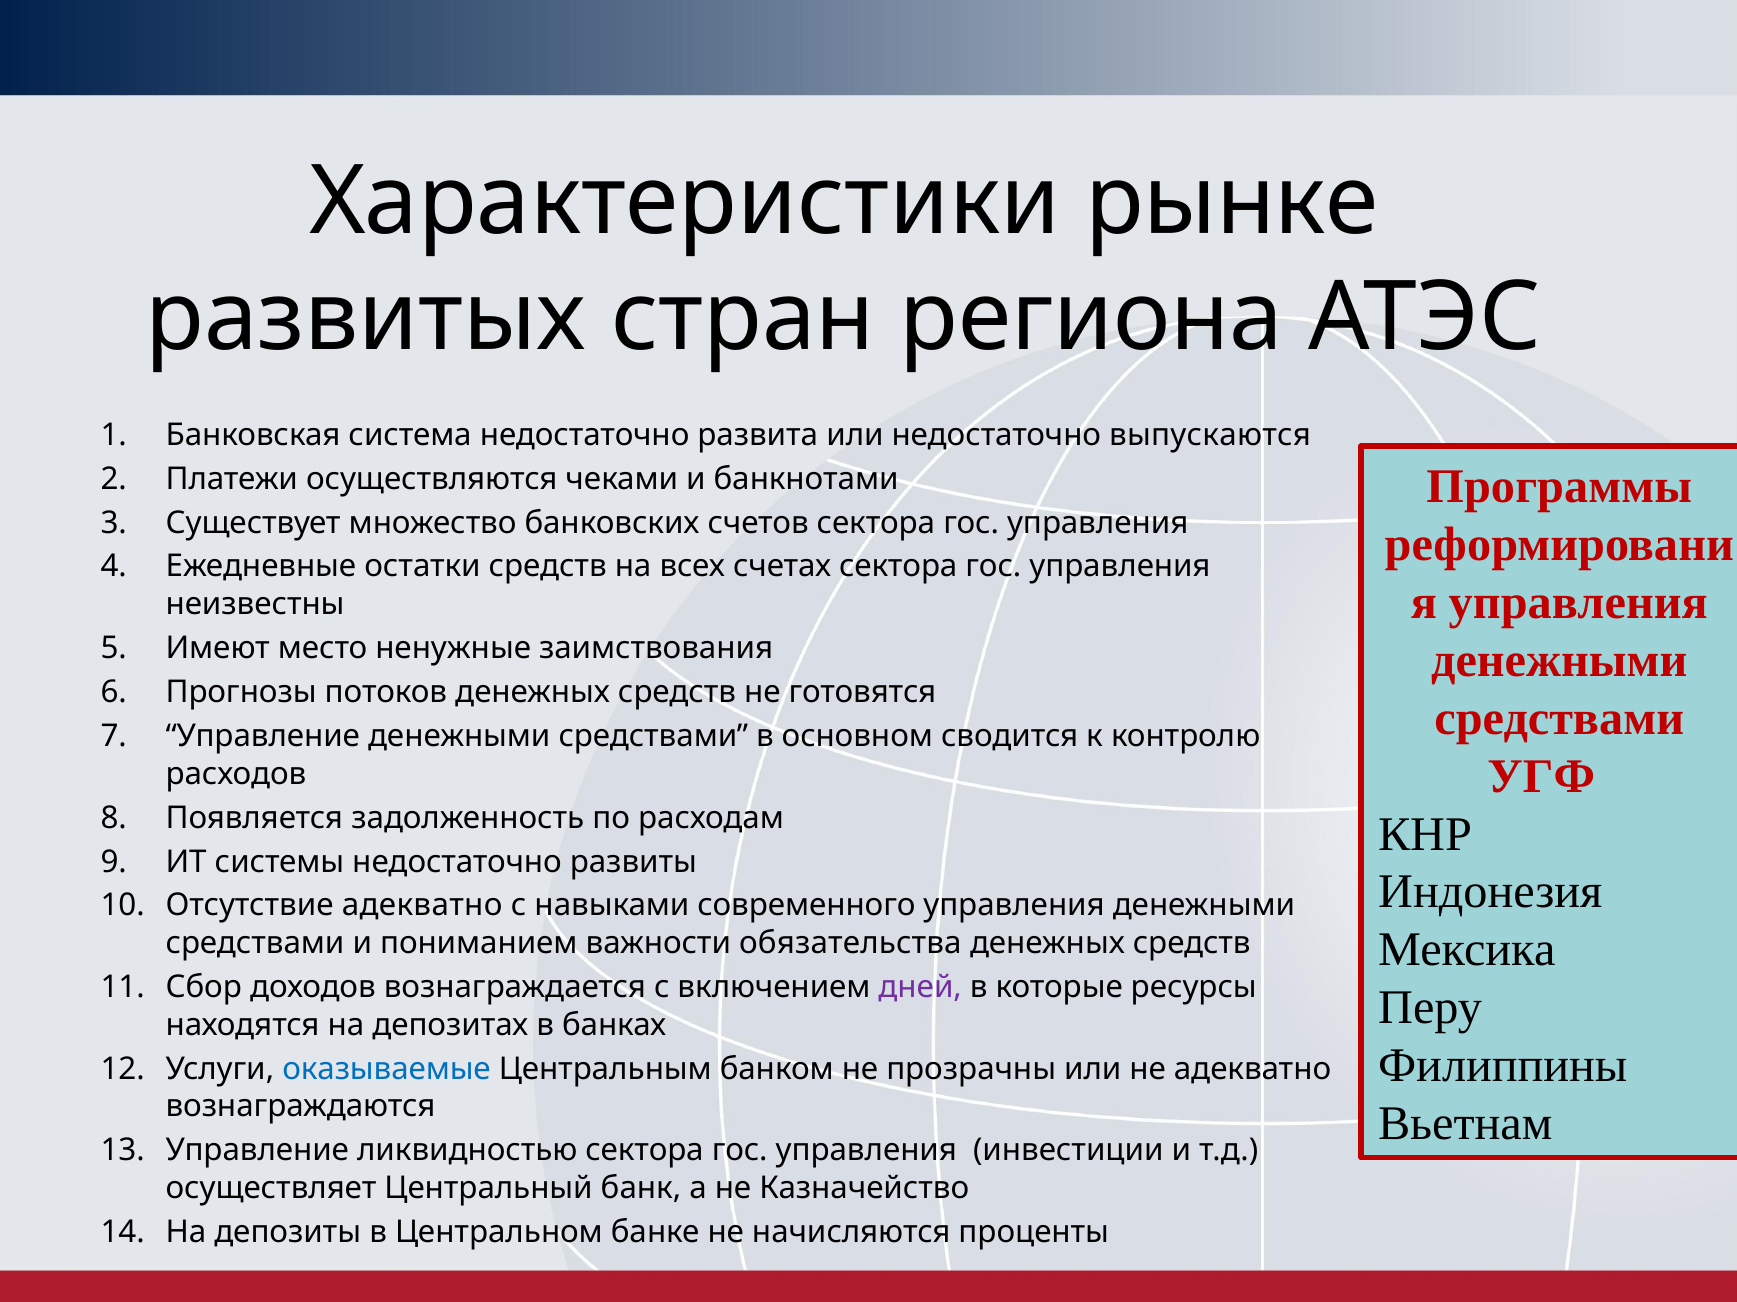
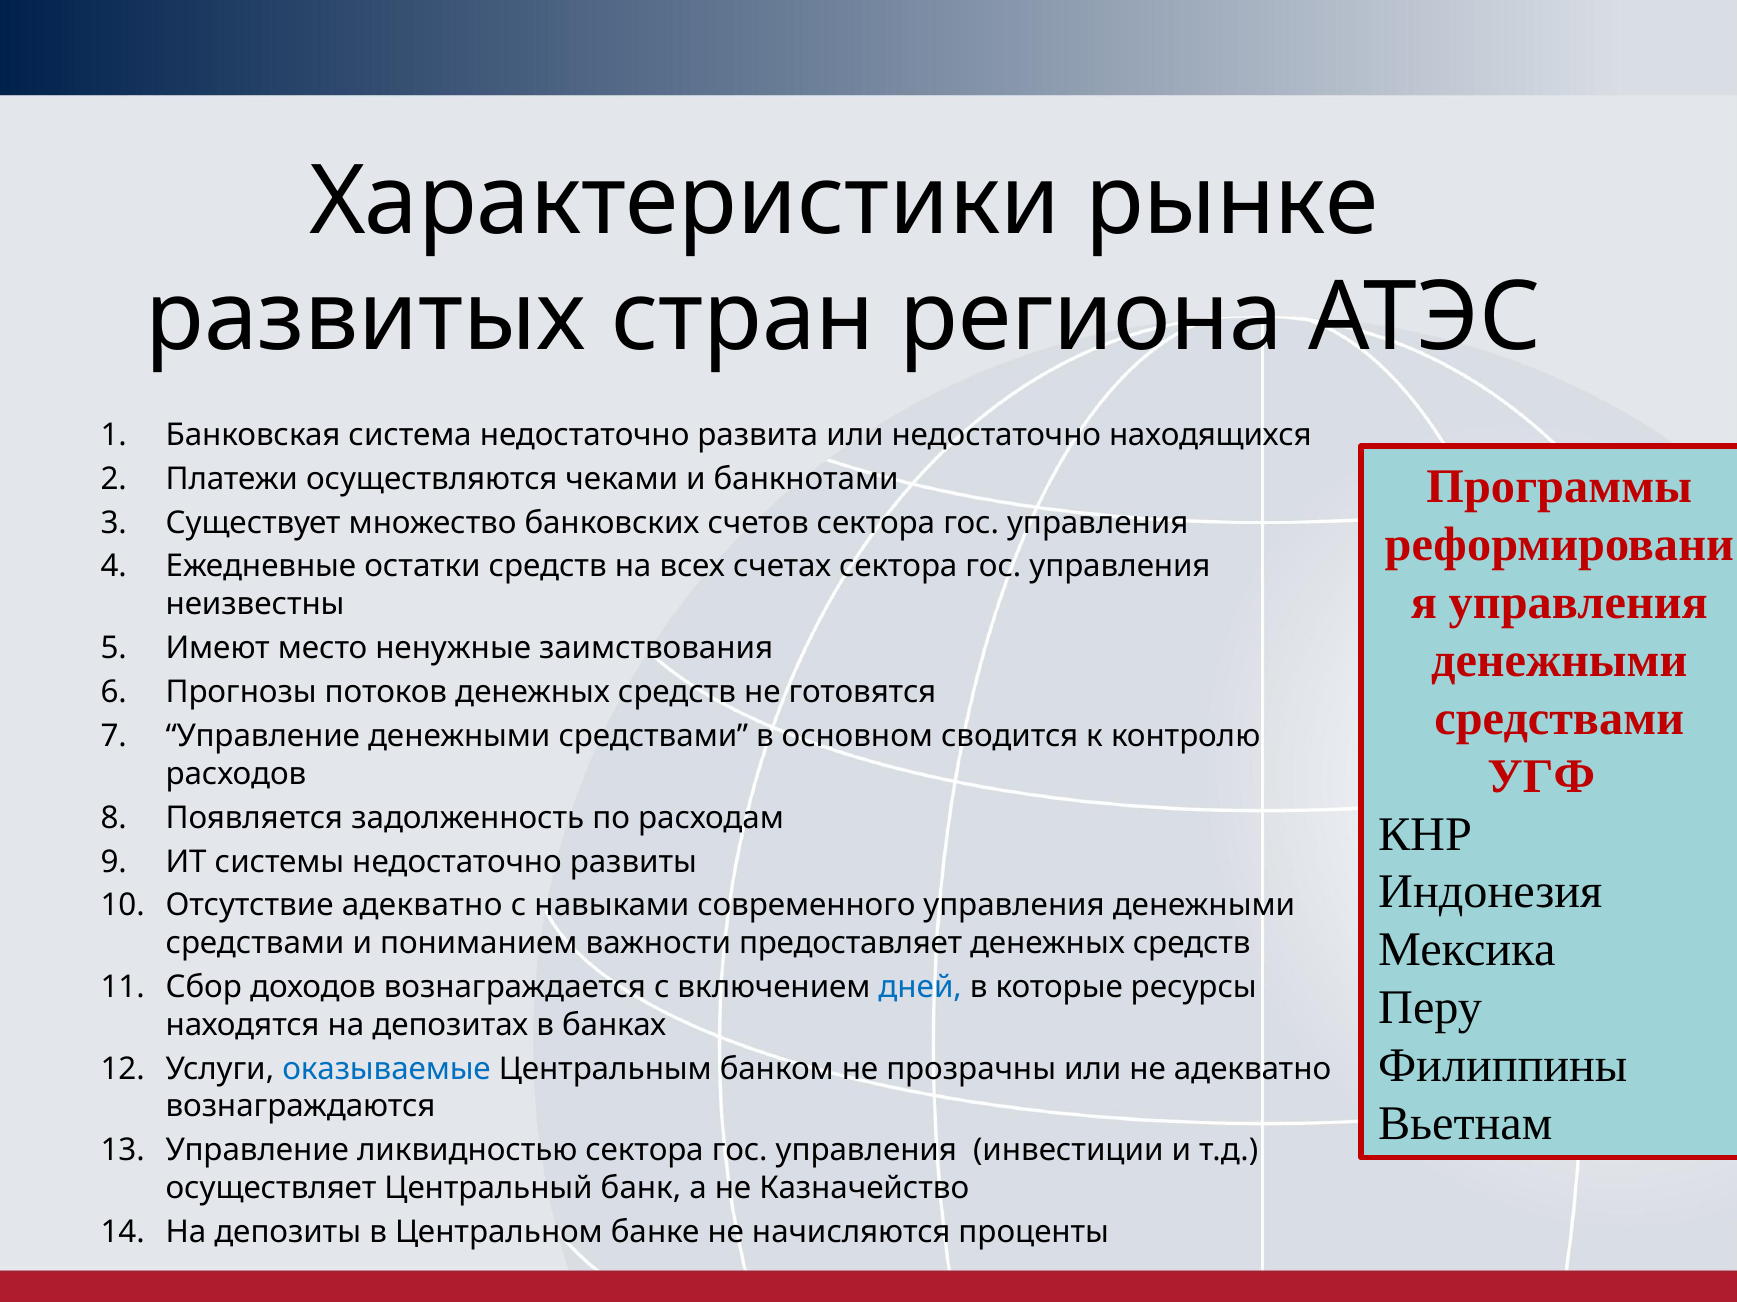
выпускаются: выпускаются -> находящихся
обязательства: обязательства -> предоставляет
дней colour: purple -> blue
